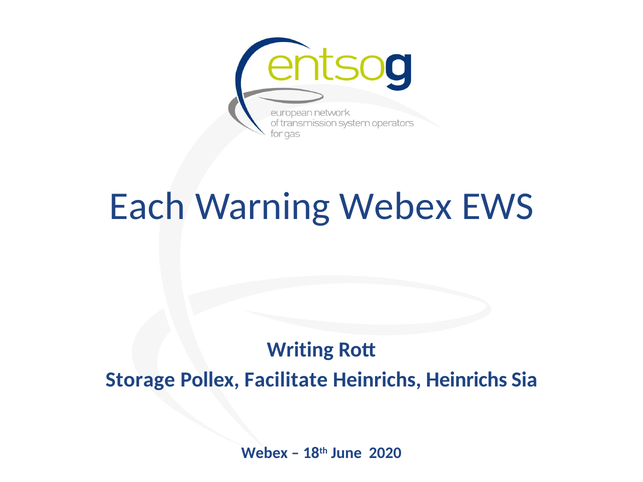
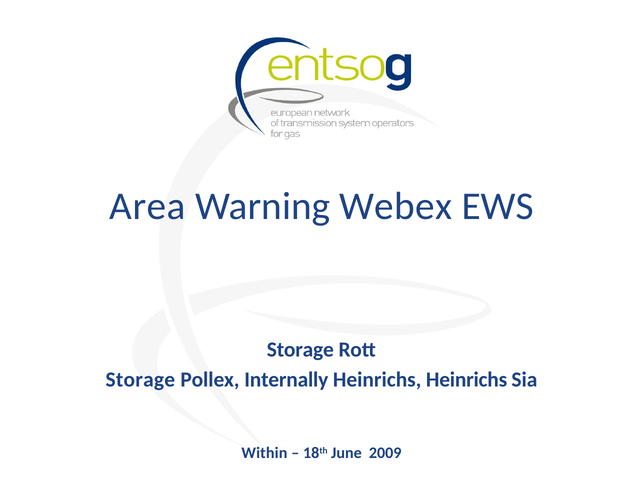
Each: Each -> Area
Writing at (300, 350): Writing -> Storage
Facilitate: Facilitate -> Internally
Webex at (265, 453): Webex -> Within
2020: 2020 -> 2009
